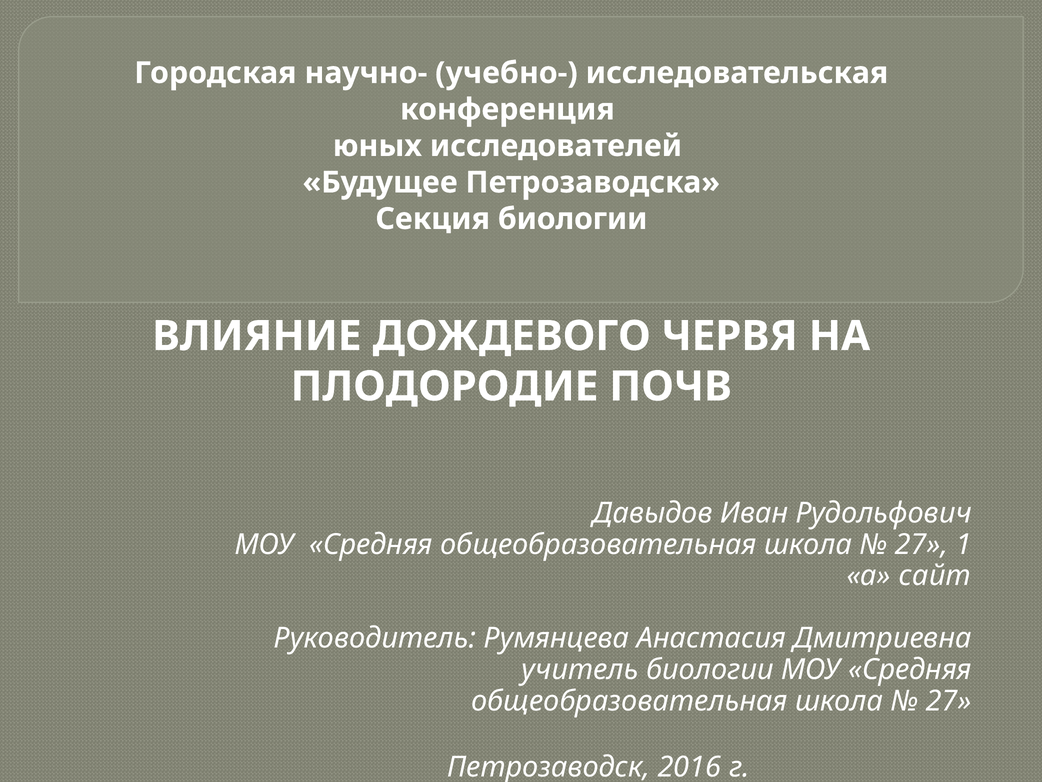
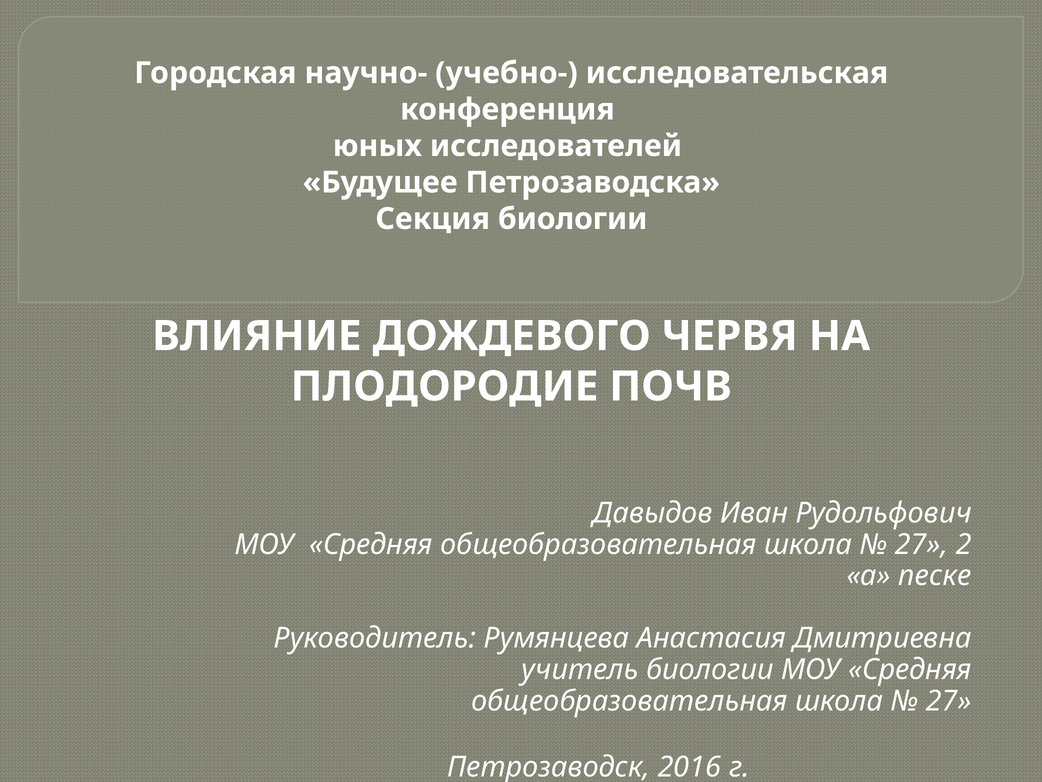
1: 1 -> 2
сайт: сайт -> песке
